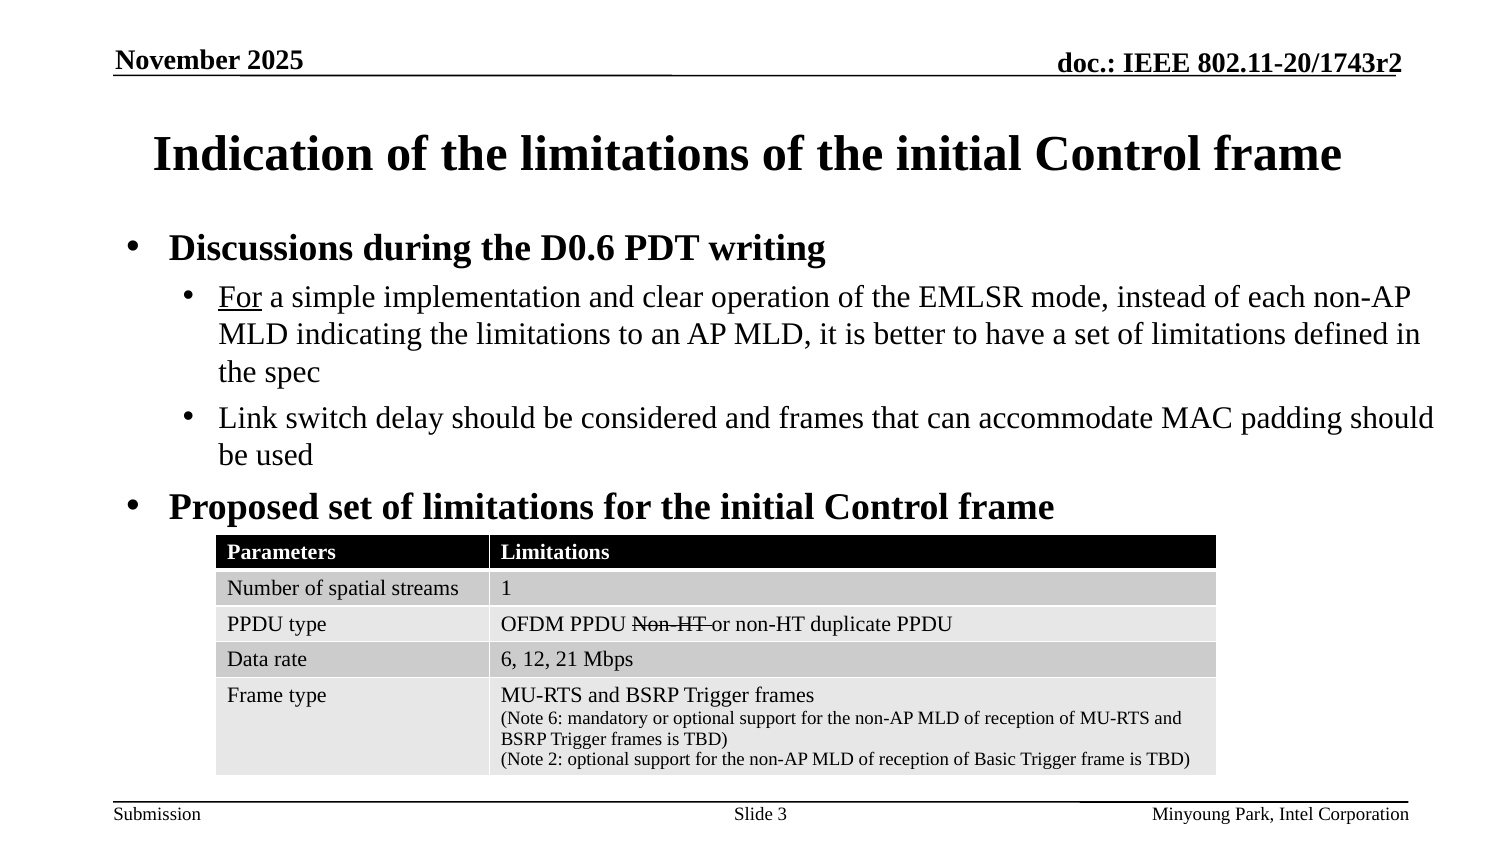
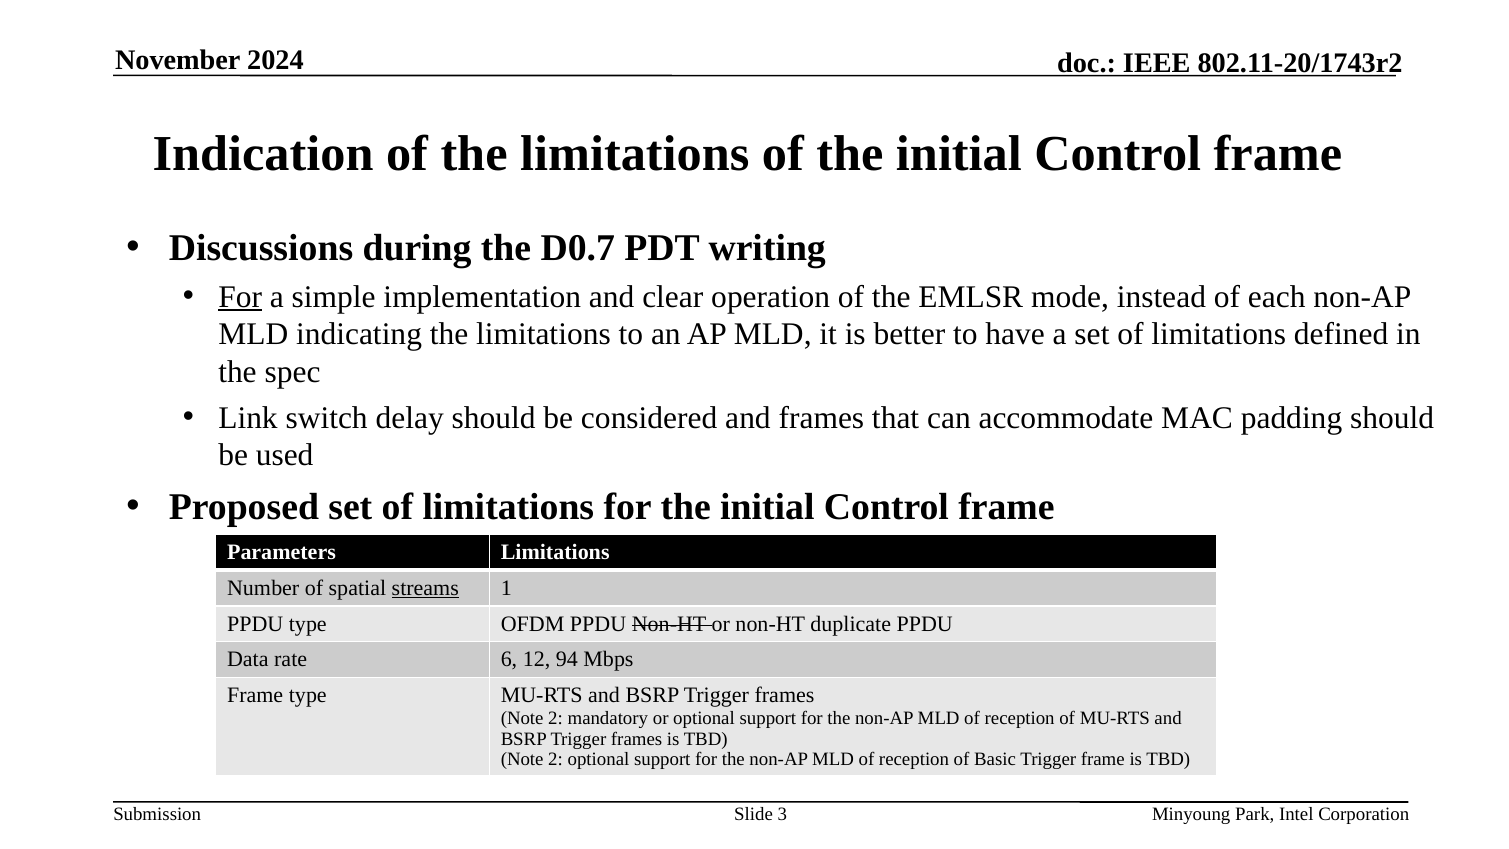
2025: 2025 -> 2024
D0.6: D0.6 -> D0.7
streams underline: none -> present
21: 21 -> 94
6 at (556, 718): 6 -> 2
